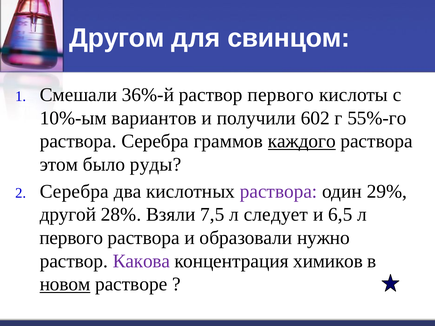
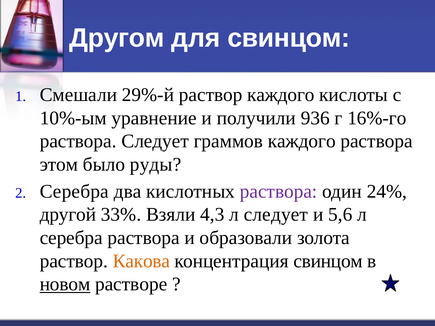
36%-й: 36%-й -> 29%-й
раствор первого: первого -> каждого
вариантов: вариантов -> уравнение
602: 602 -> 936
55%-го: 55%-го -> 16%-го
раствора Серебра: Серебра -> Следует
каждого at (302, 141) underline: present -> none
29%: 29% -> 24%
28%: 28% -> 33%
7,5: 7,5 -> 4,3
6,5: 6,5 -> 5,6
первого at (71, 238): первого -> серебра
нужно: нужно -> золота
Какова colour: purple -> orange
концентрация химиков: химиков -> свинцом
